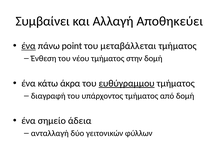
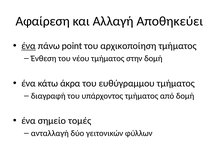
Συμβαίνει: Συμβαίνει -> Αφαίρεση
μεταβάλλεται: μεταβάλλεται -> αρχικοποίηση
ευθύγραμμου underline: present -> none
άδεια: άδεια -> τομές
